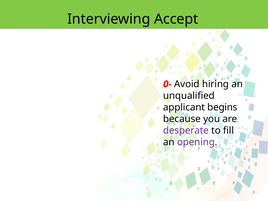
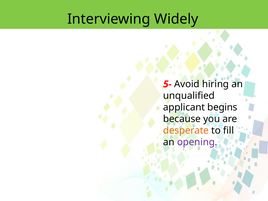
Accept: Accept -> Widely
0-: 0- -> 5-
desperate colour: purple -> orange
